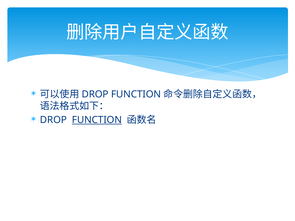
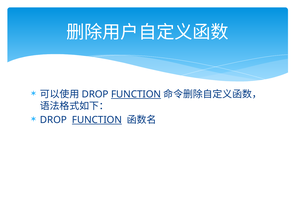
FUNCTION at (136, 94) underline: none -> present
